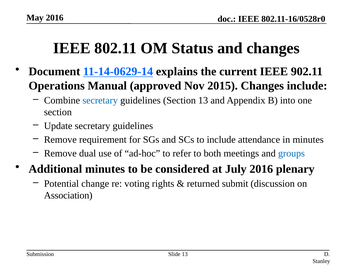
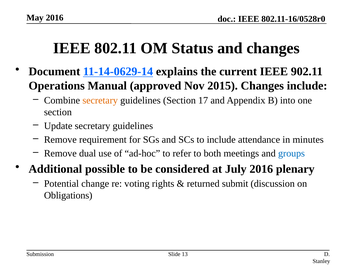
secretary at (100, 100) colour: blue -> orange
Section 13: 13 -> 17
Additional minutes: minutes -> possible
Association: Association -> Obligations
